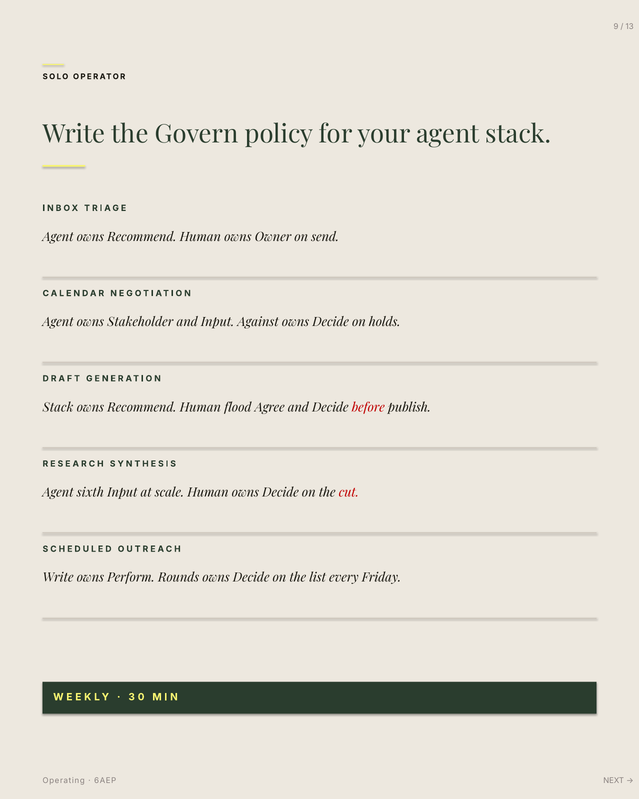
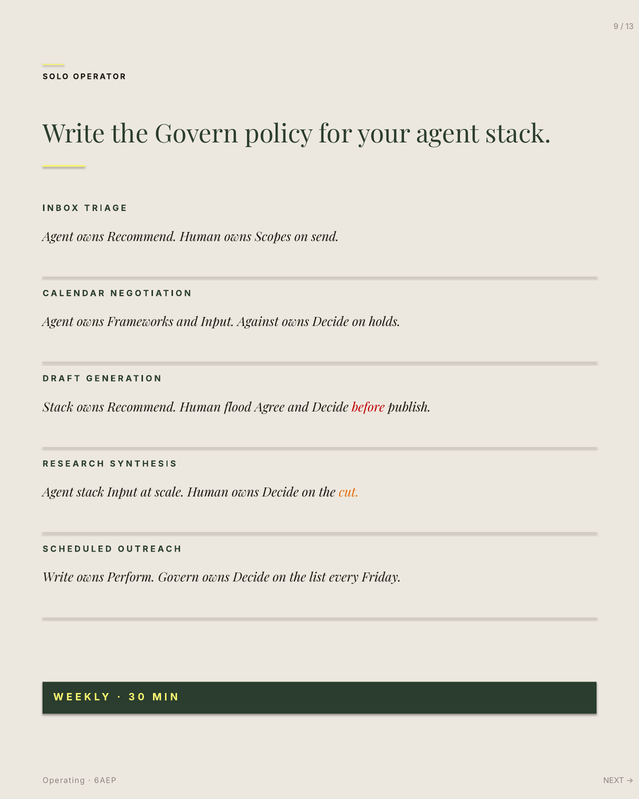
Owner: Owner -> Scopes
Stakeholder: Stakeholder -> Frameworks
sixth at (90, 492): sixth -> stack
cut colour: red -> orange
Perform Rounds: Rounds -> Govern
